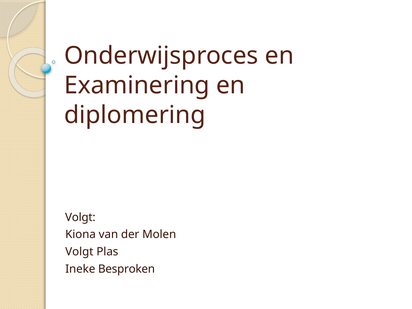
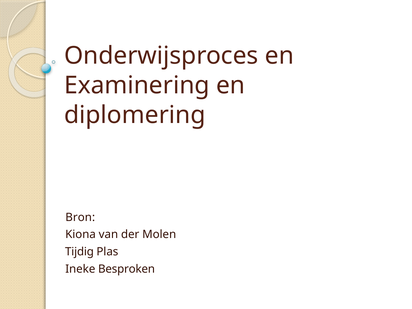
Volgt at (80, 217): Volgt -> Bron
Volgt at (79, 252): Volgt -> Tijdig
